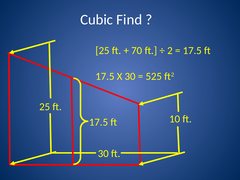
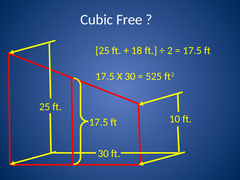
Find: Find -> Free
70: 70 -> 18
